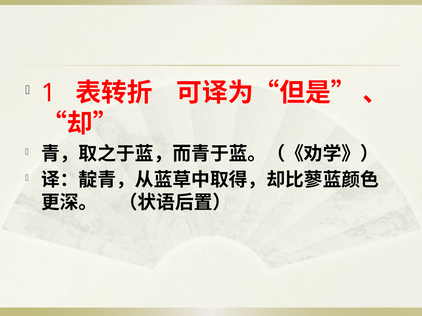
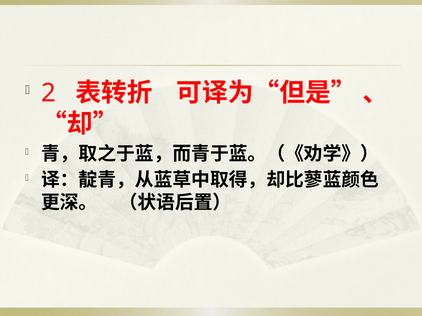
1: 1 -> 2
